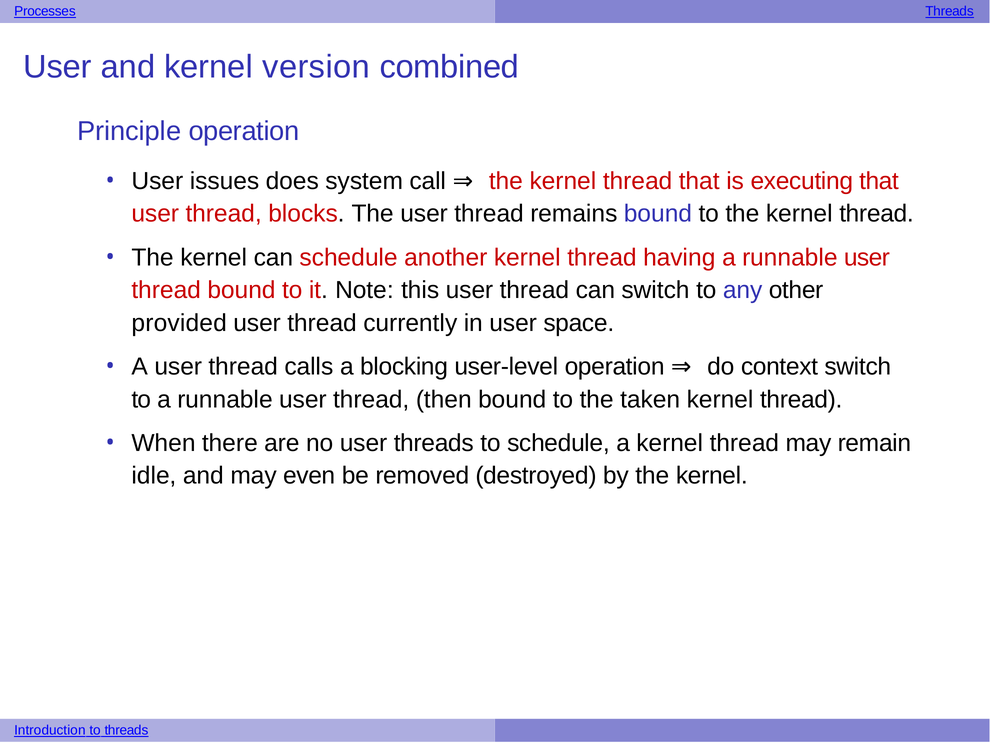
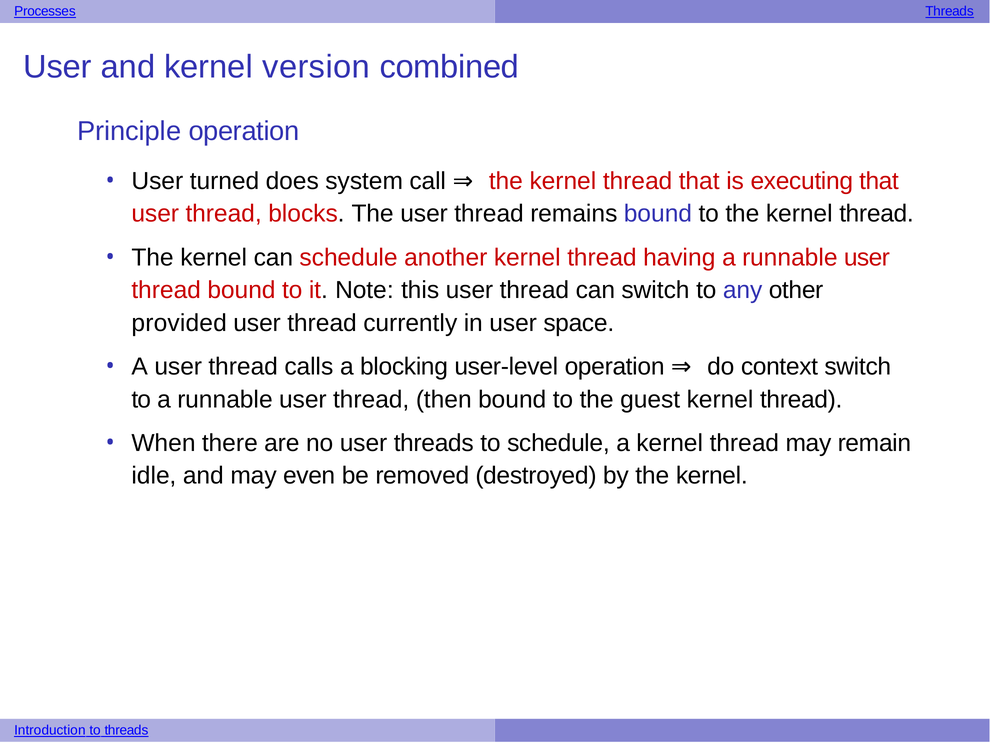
issues: issues -> turned
taken: taken -> guest
